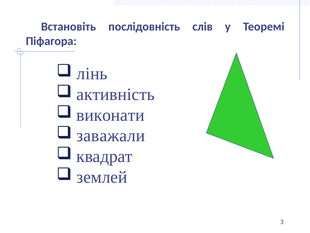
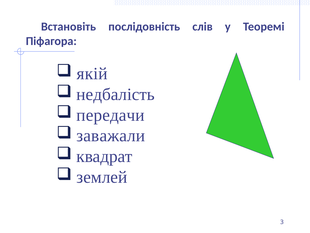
лінь: лінь -> якій
активність: активність -> недбалість
виконати: виконати -> передачи
